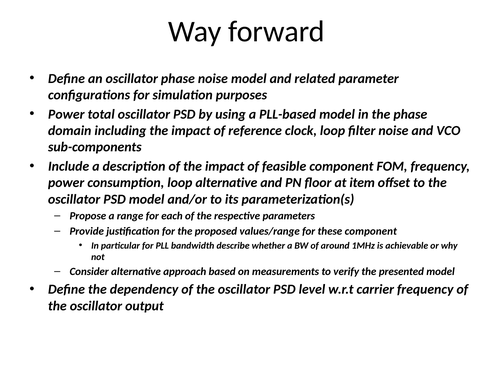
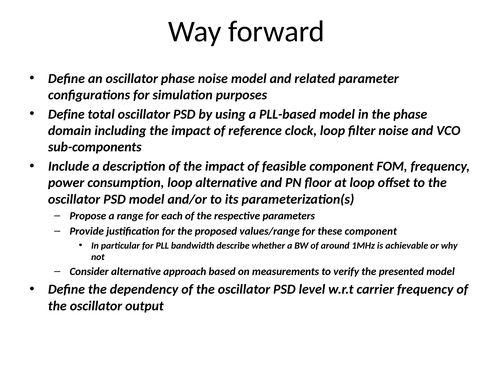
Power at (66, 114): Power -> Define
at item: item -> loop
